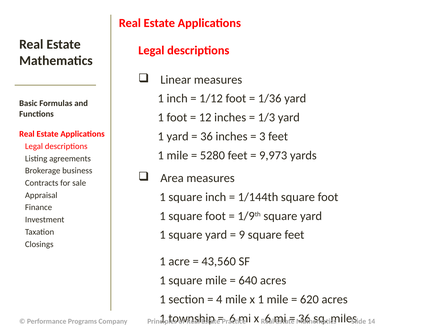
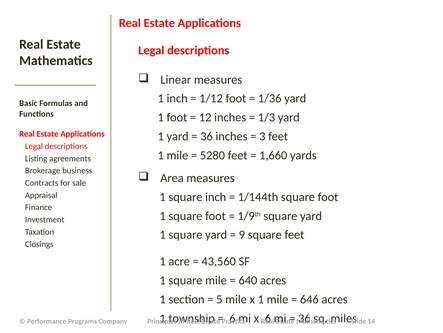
9,973: 9,973 -> 1,660
4: 4 -> 5
620: 620 -> 646
